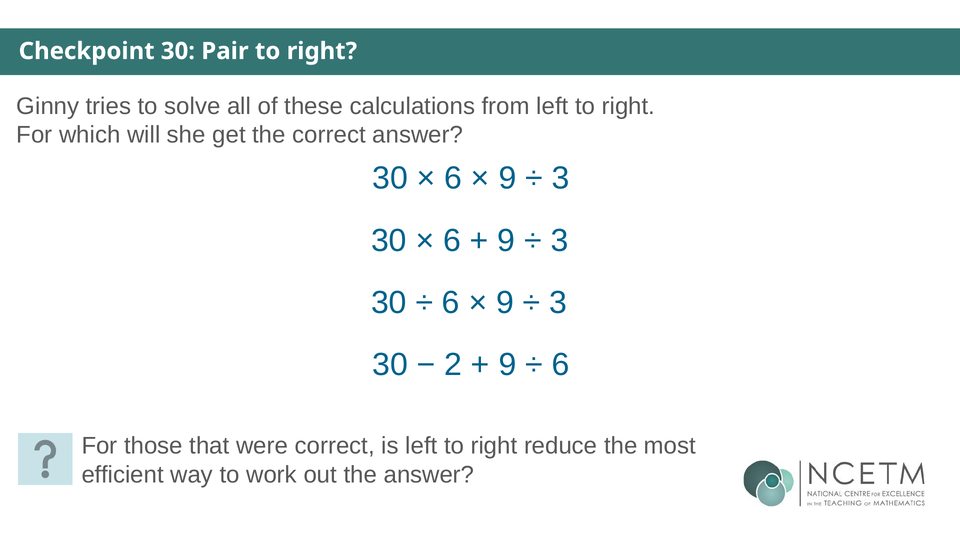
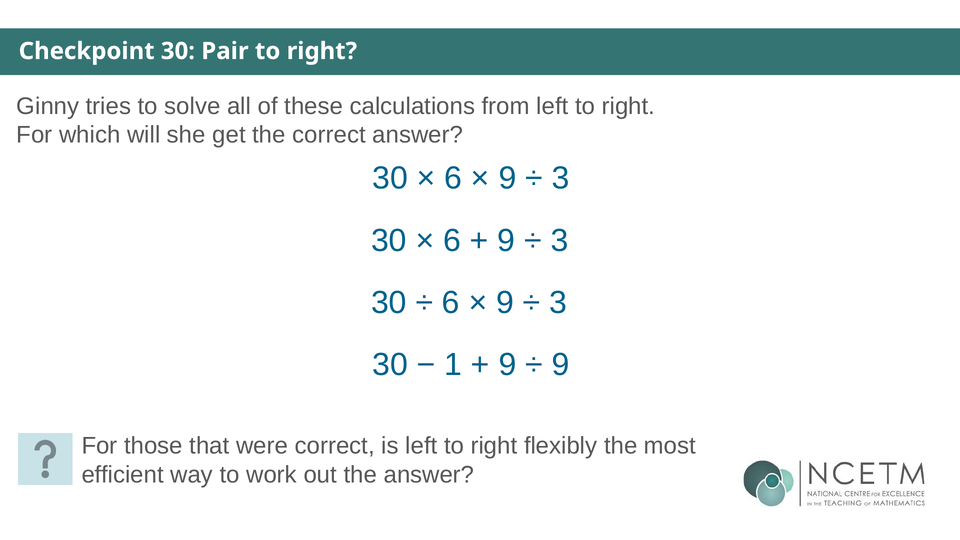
2: 2 -> 1
6 at (561, 365): 6 -> 9
reduce: reduce -> flexibly
